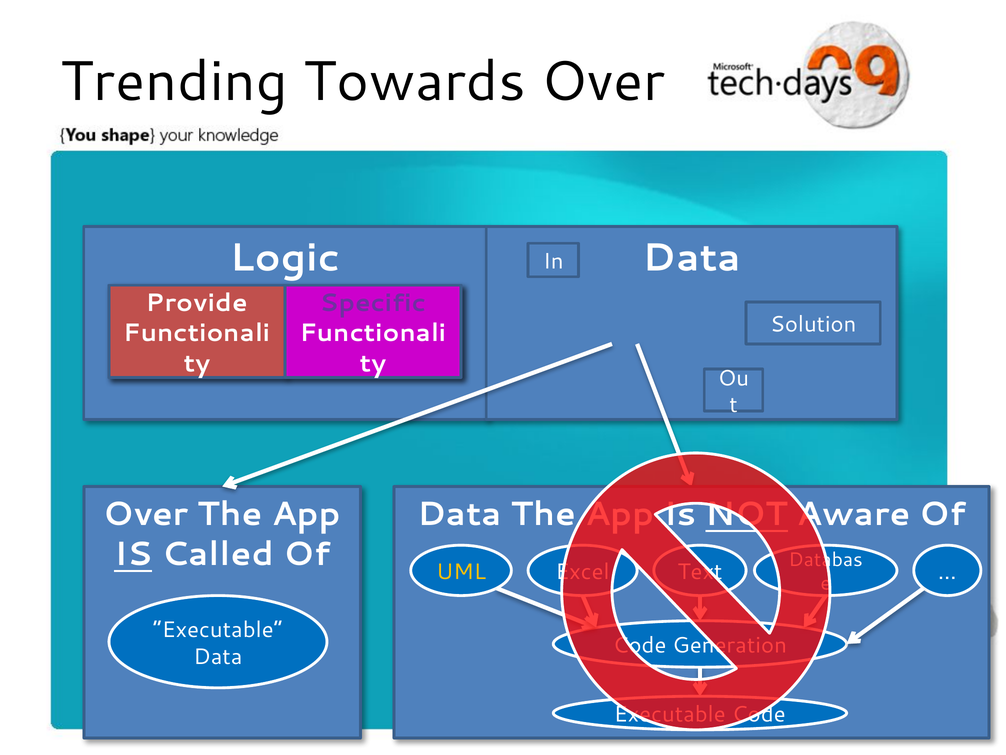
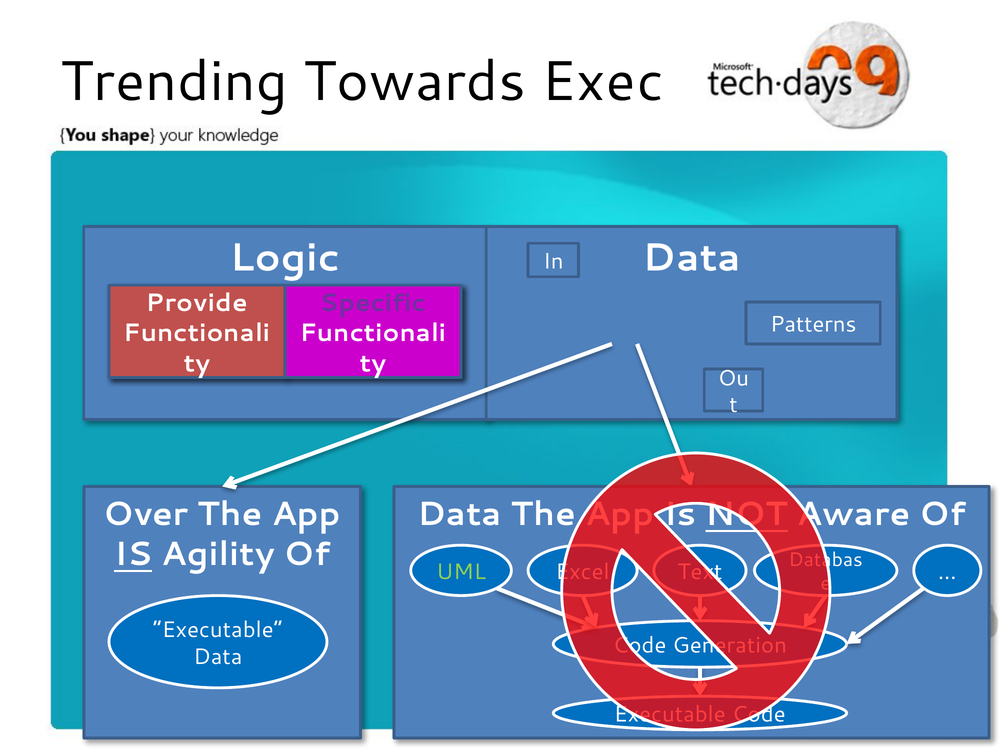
Towards Over: Over -> Exec
Solution: Solution -> Patterns
Called: Called -> Agility
UML colour: yellow -> light green
